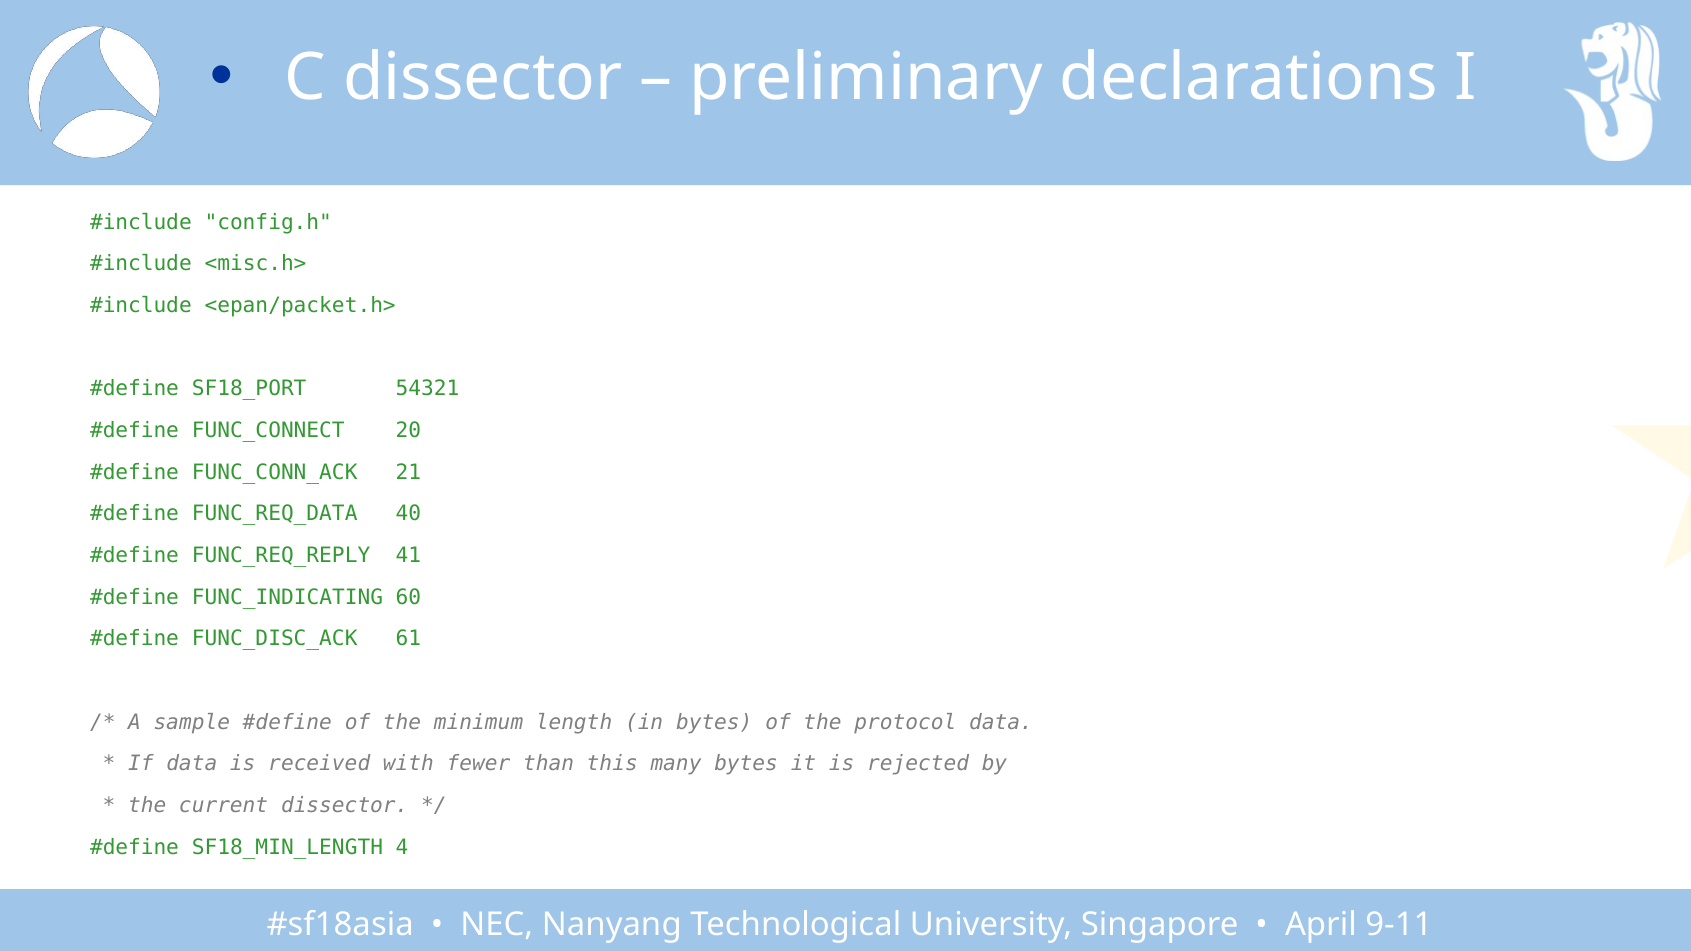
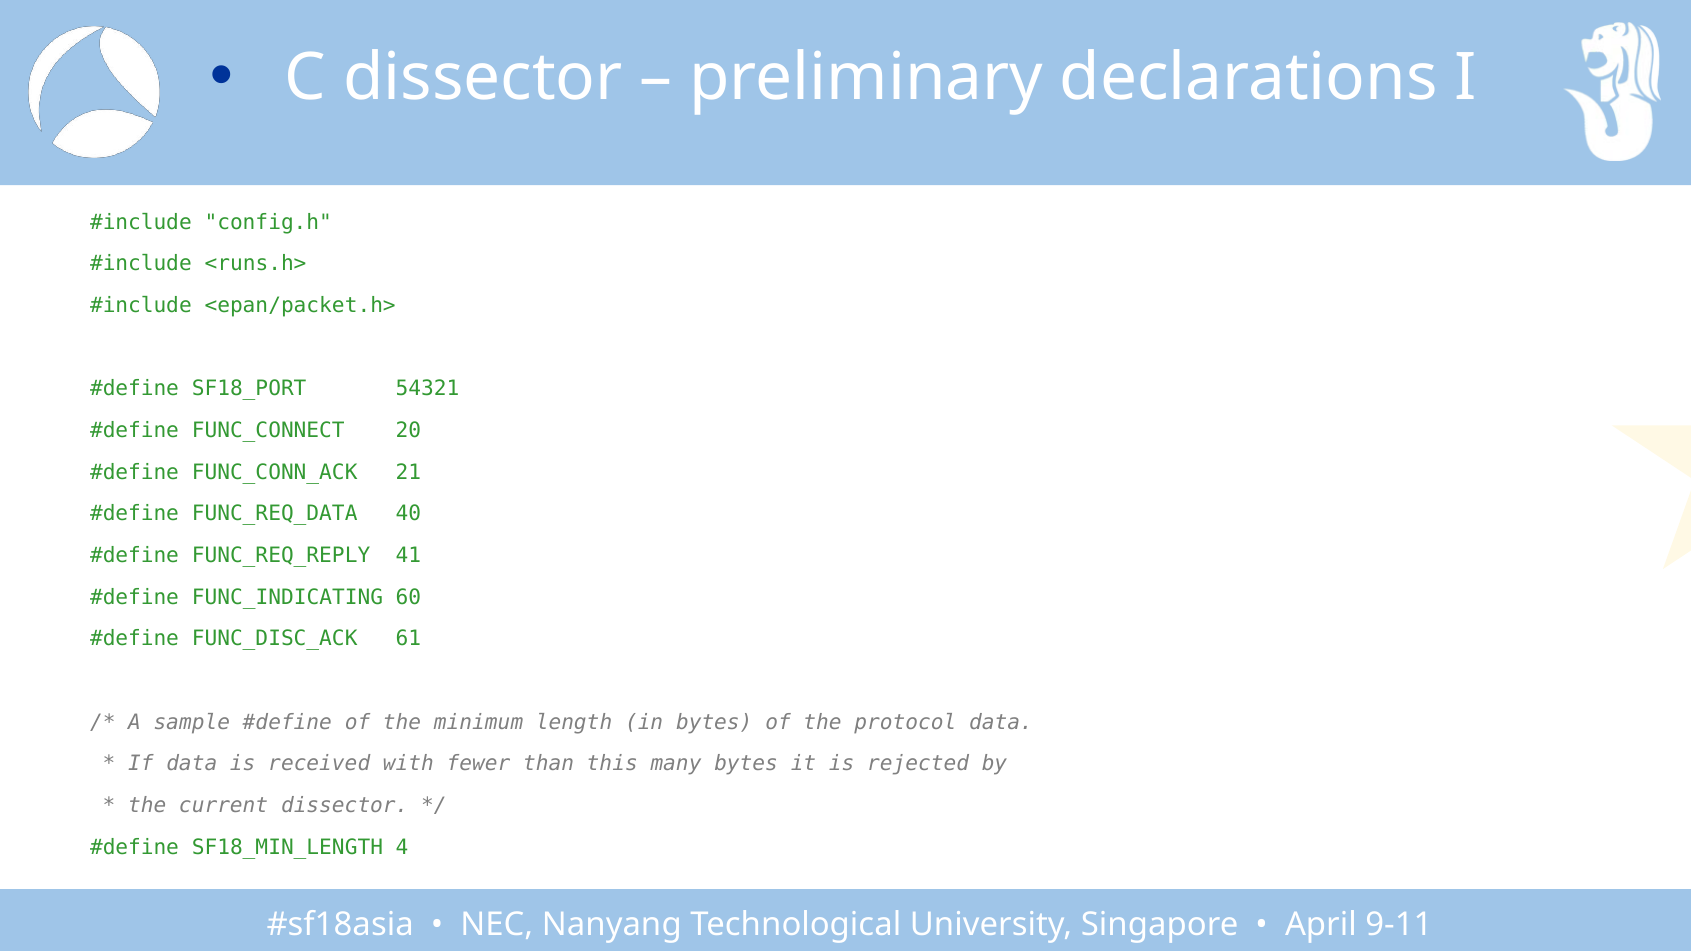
<misc.h>: <misc.h> -> <runs.h>
